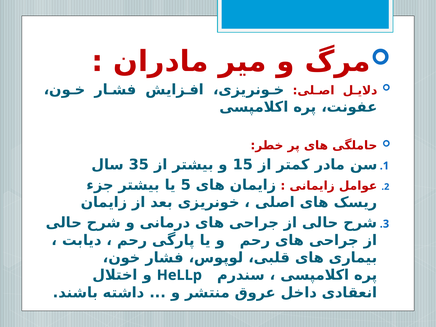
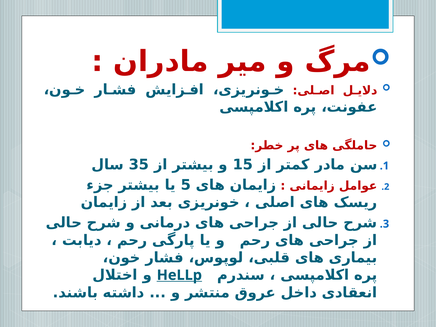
HeLLp underline: none -> present
